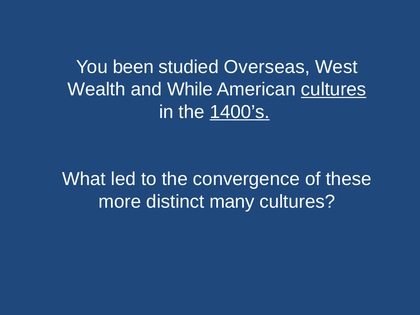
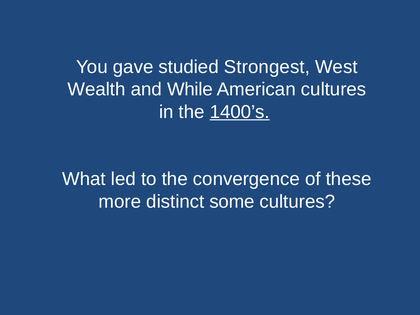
been: been -> gave
Overseas: Overseas -> Strongest
cultures at (334, 89) underline: present -> none
many: many -> some
